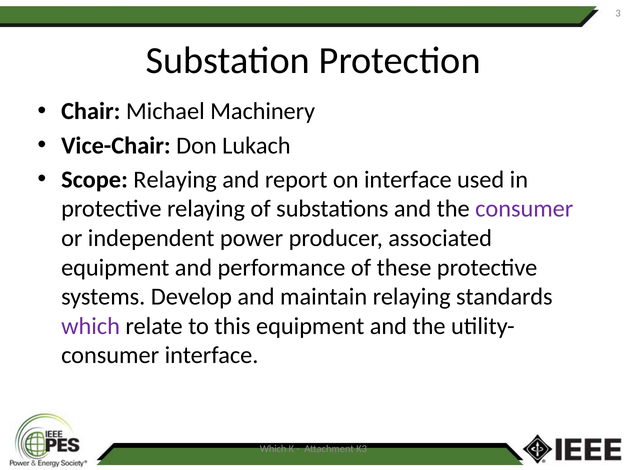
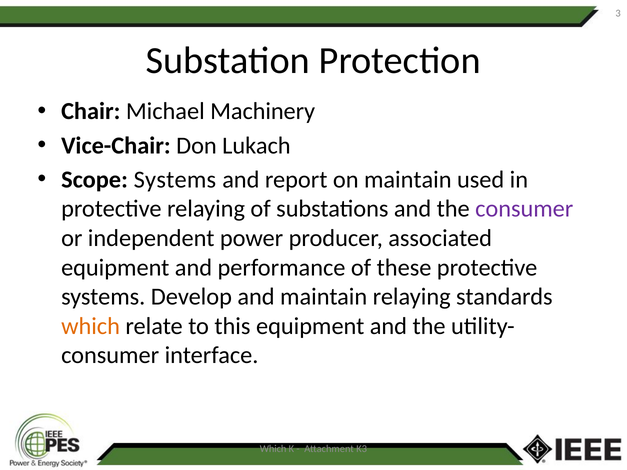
Scope Relaying: Relaying -> Systems
on interface: interface -> maintain
which at (91, 326) colour: purple -> orange
